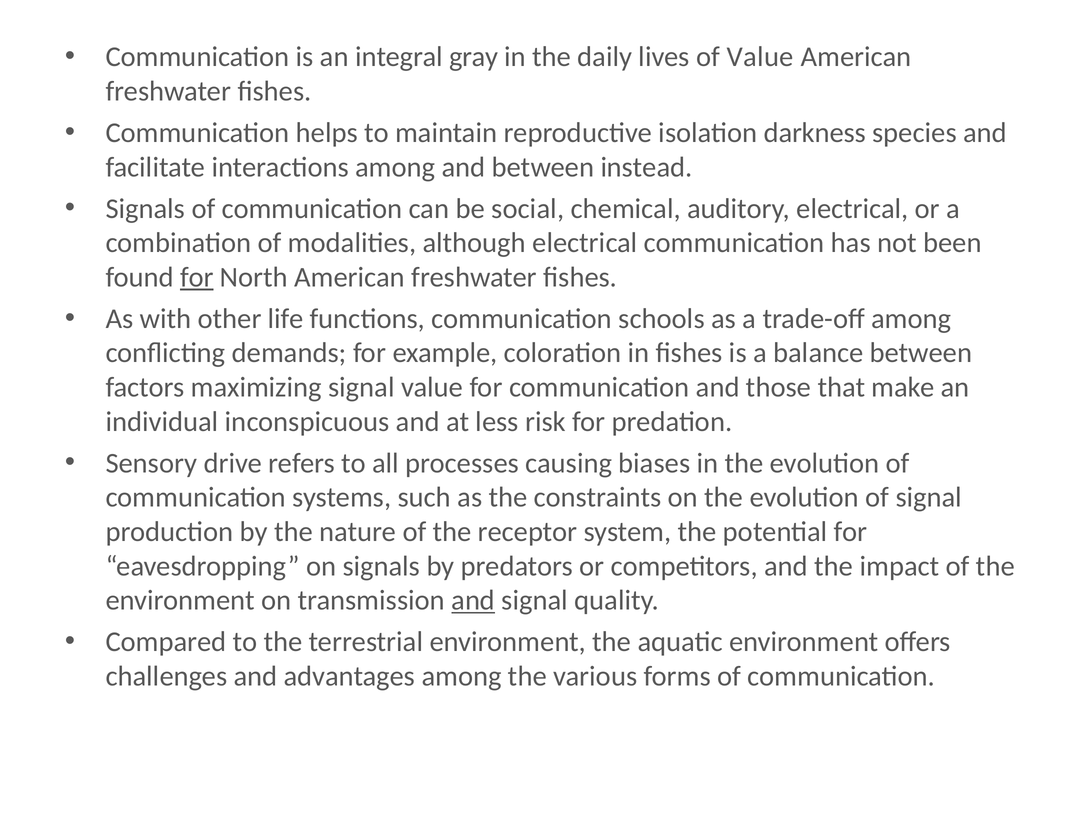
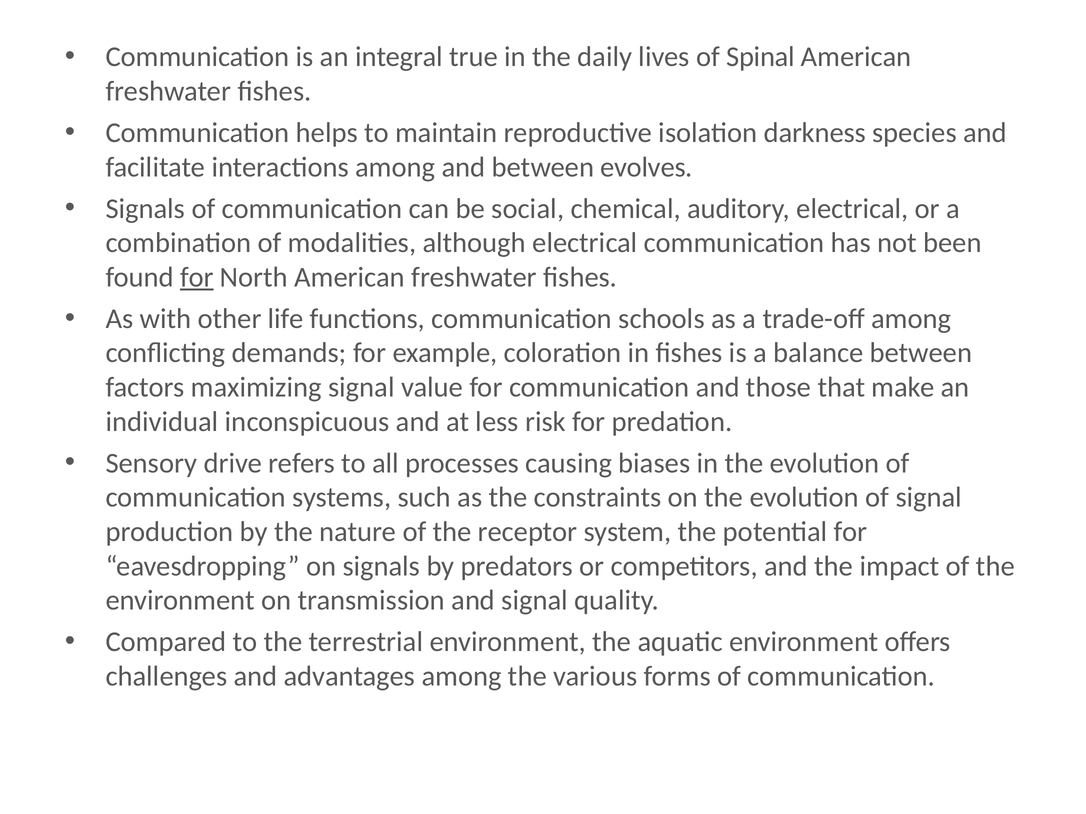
gray: gray -> true
of Value: Value -> Spinal
instead: instead -> evolves
and at (473, 601) underline: present -> none
